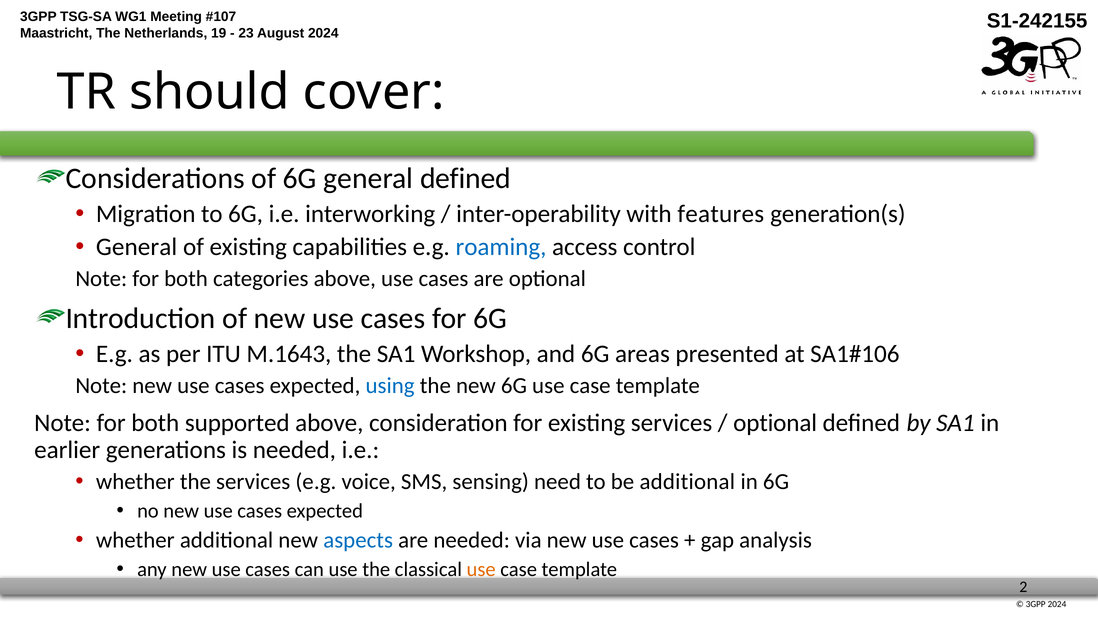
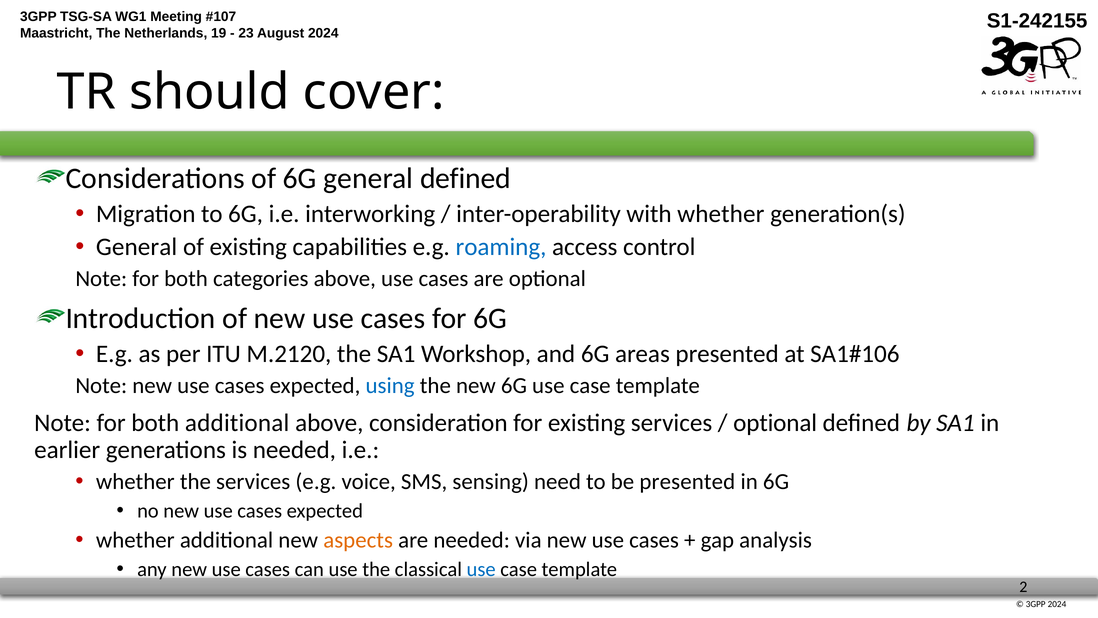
with features: features -> whether
M.1643: M.1643 -> M.2120
both supported: supported -> additional
be additional: additional -> presented
aspects colour: blue -> orange
use at (481, 569) colour: orange -> blue
